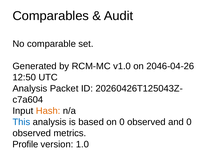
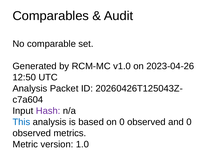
2046-04-26: 2046-04-26 -> 2023-04-26
Hash colour: orange -> purple
Profile: Profile -> Metric
